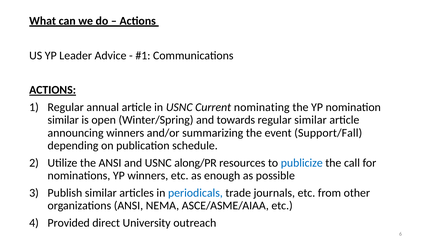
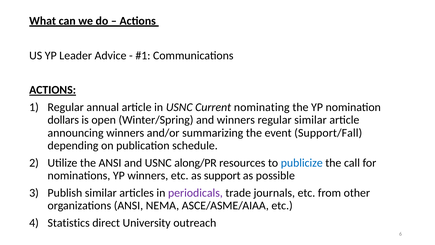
similar at (63, 120): similar -> dollars
and towards: towards -> winners
enough: enough -> support
periodicals colour: blue -> purple
Provided: Provided -> Statistics
